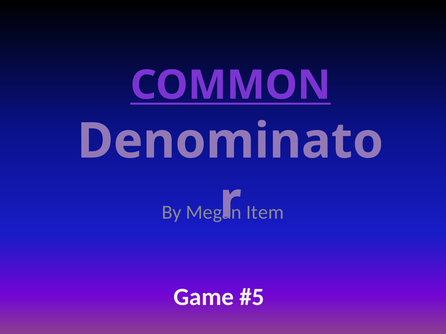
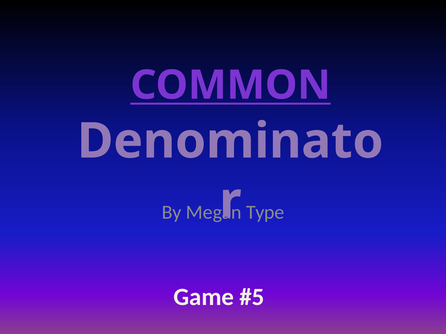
Item: Item -> Type
